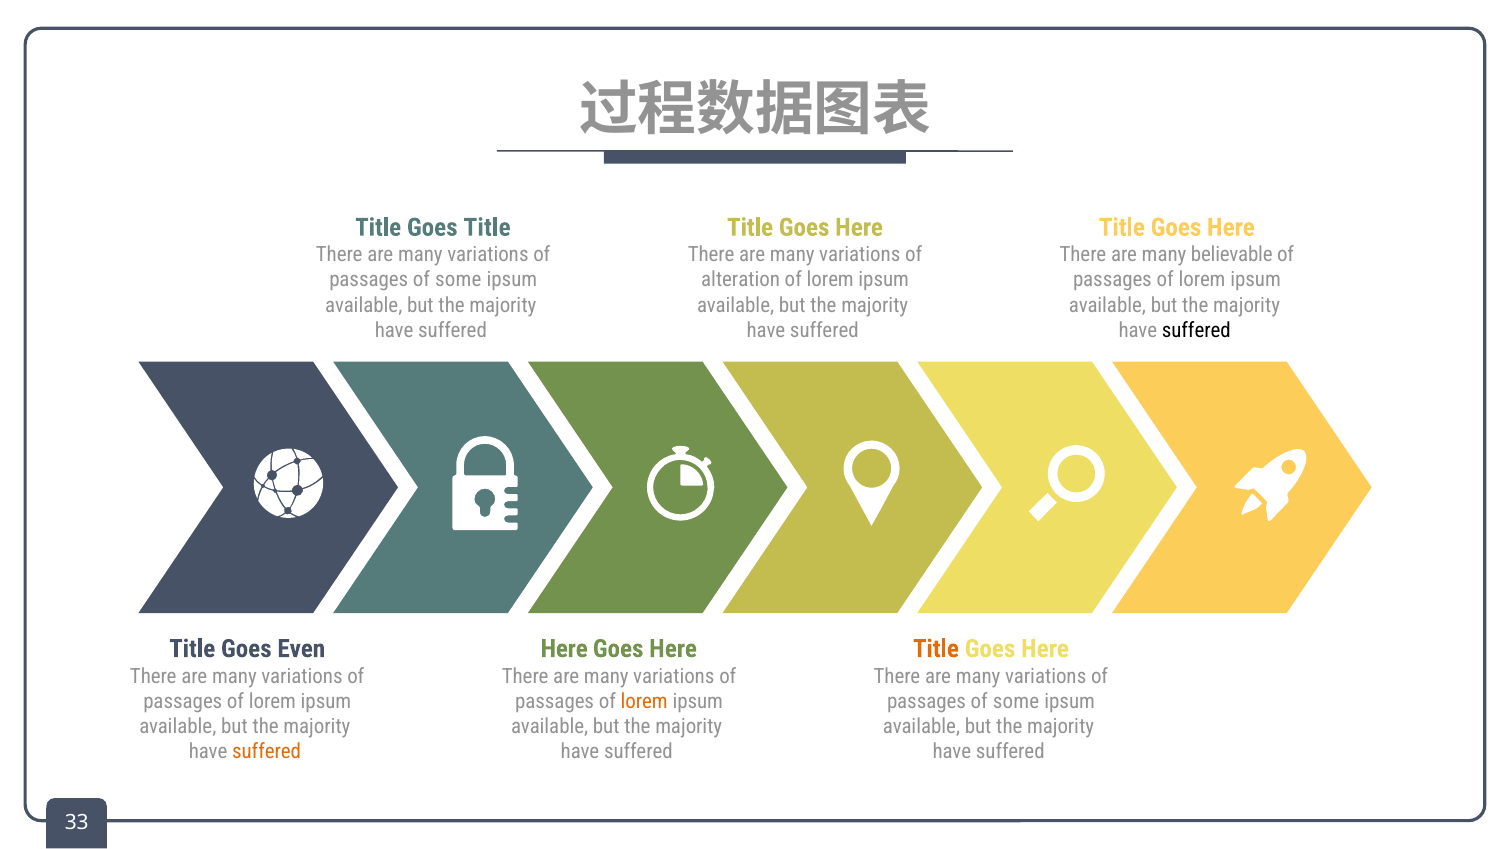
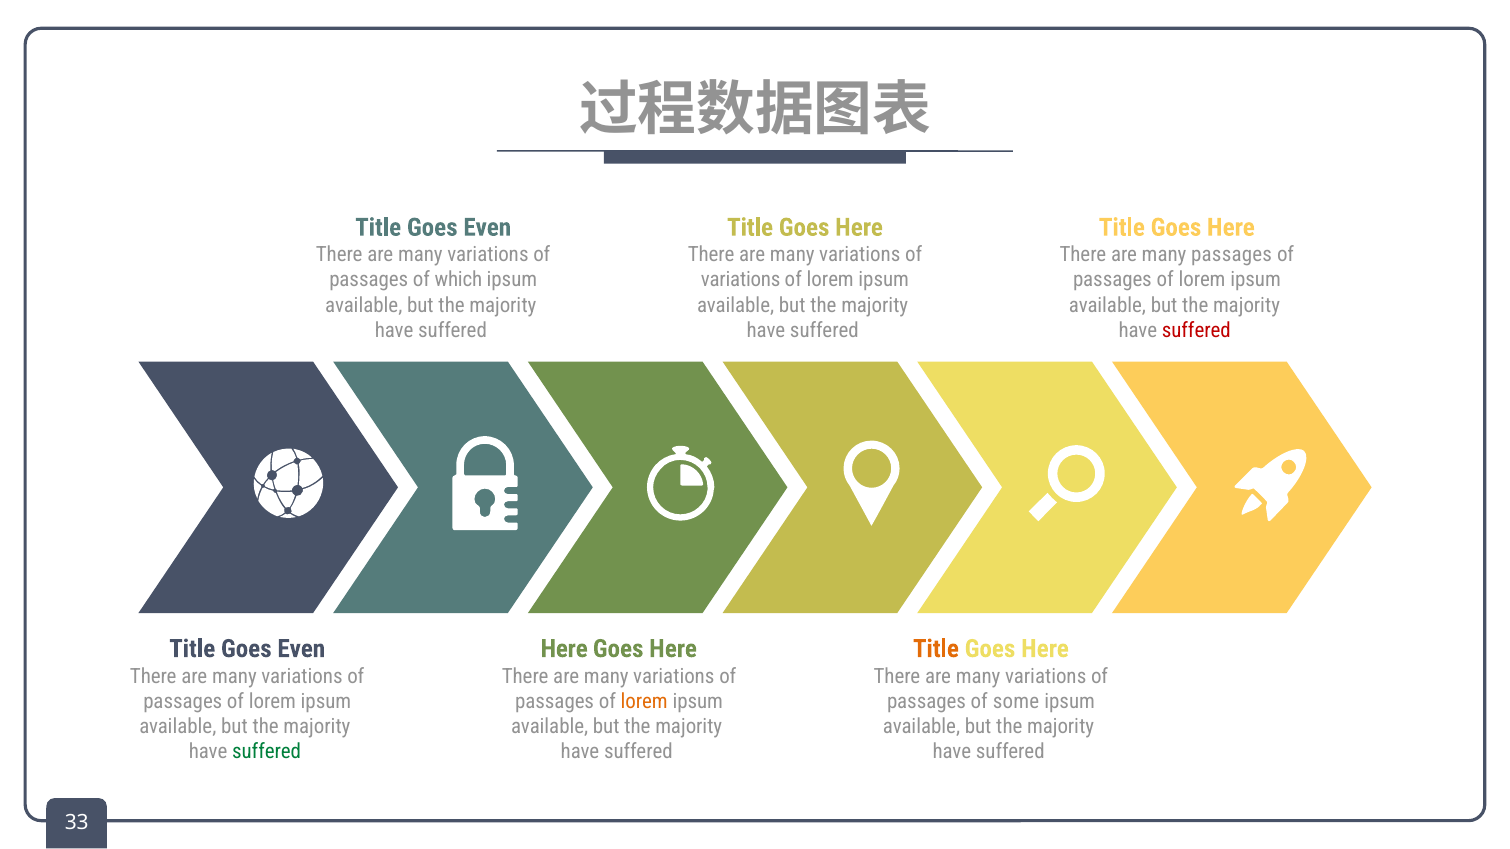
Title at (487, 228): Title -> Even
many believable: believable -> passages
some at (458, 280): some -> which
alteration at (741, 280): alteration -> variations
suffered at (1196, 331) colour: black -> red
suffered at (267, 752) colour: orange -> green
